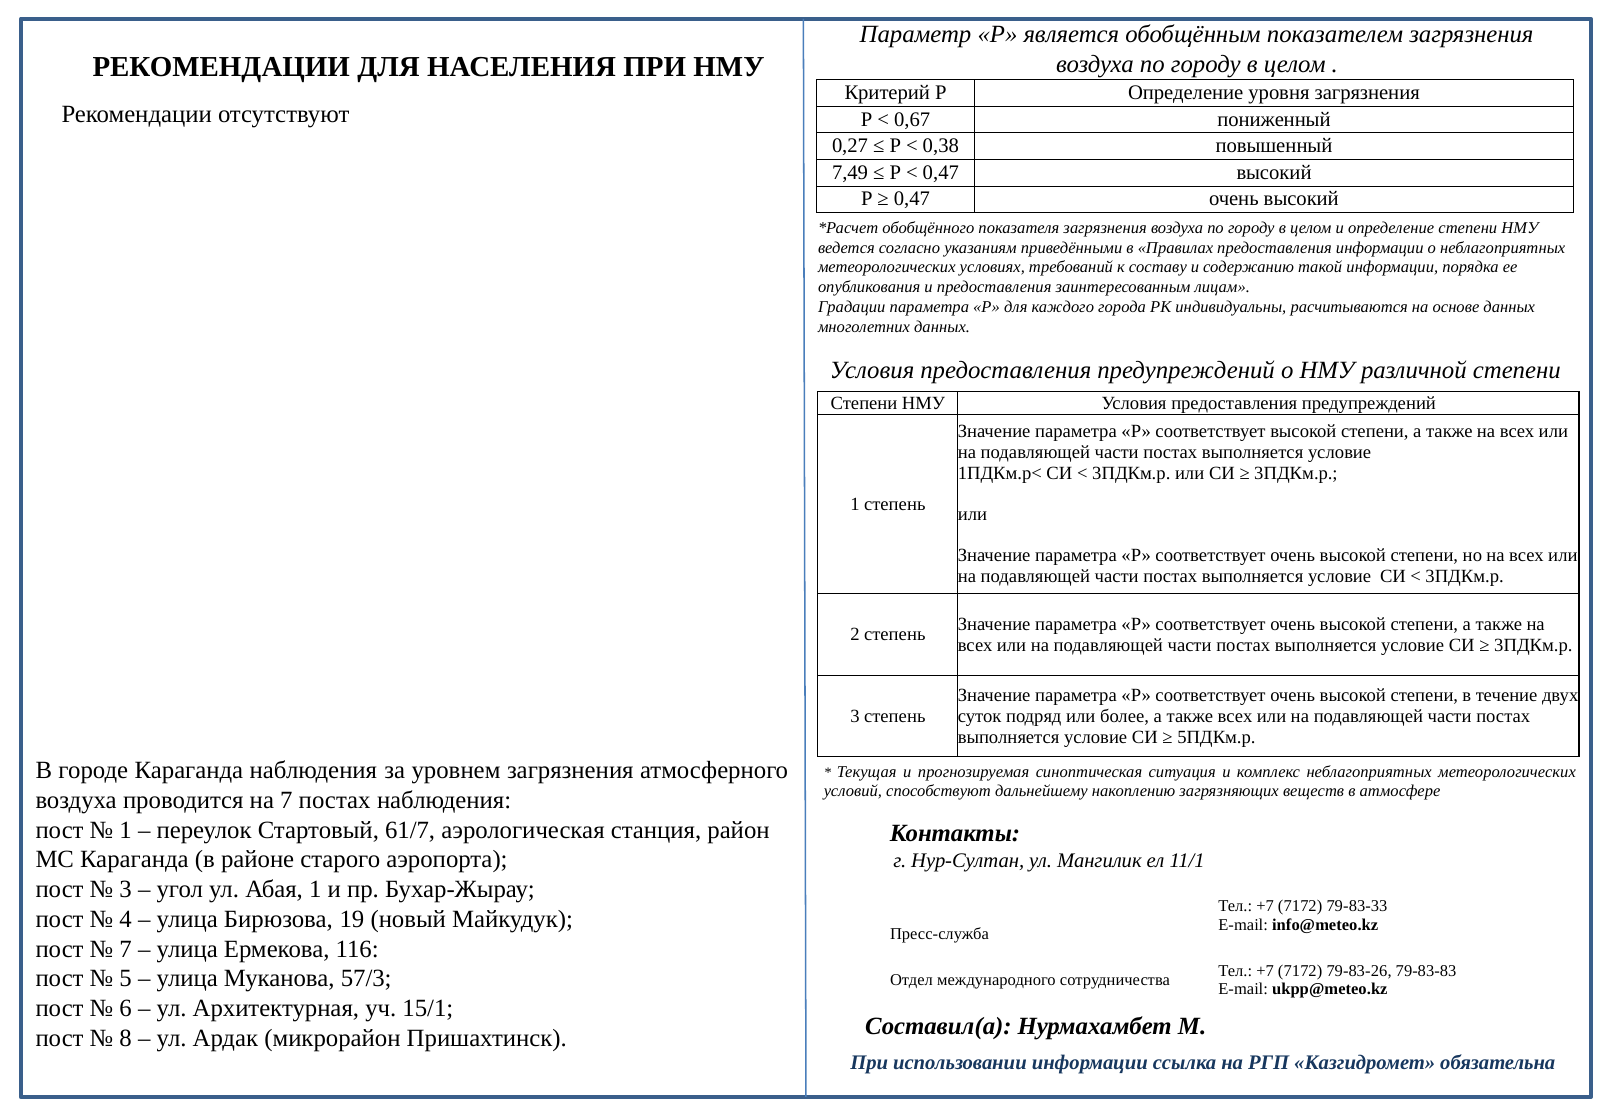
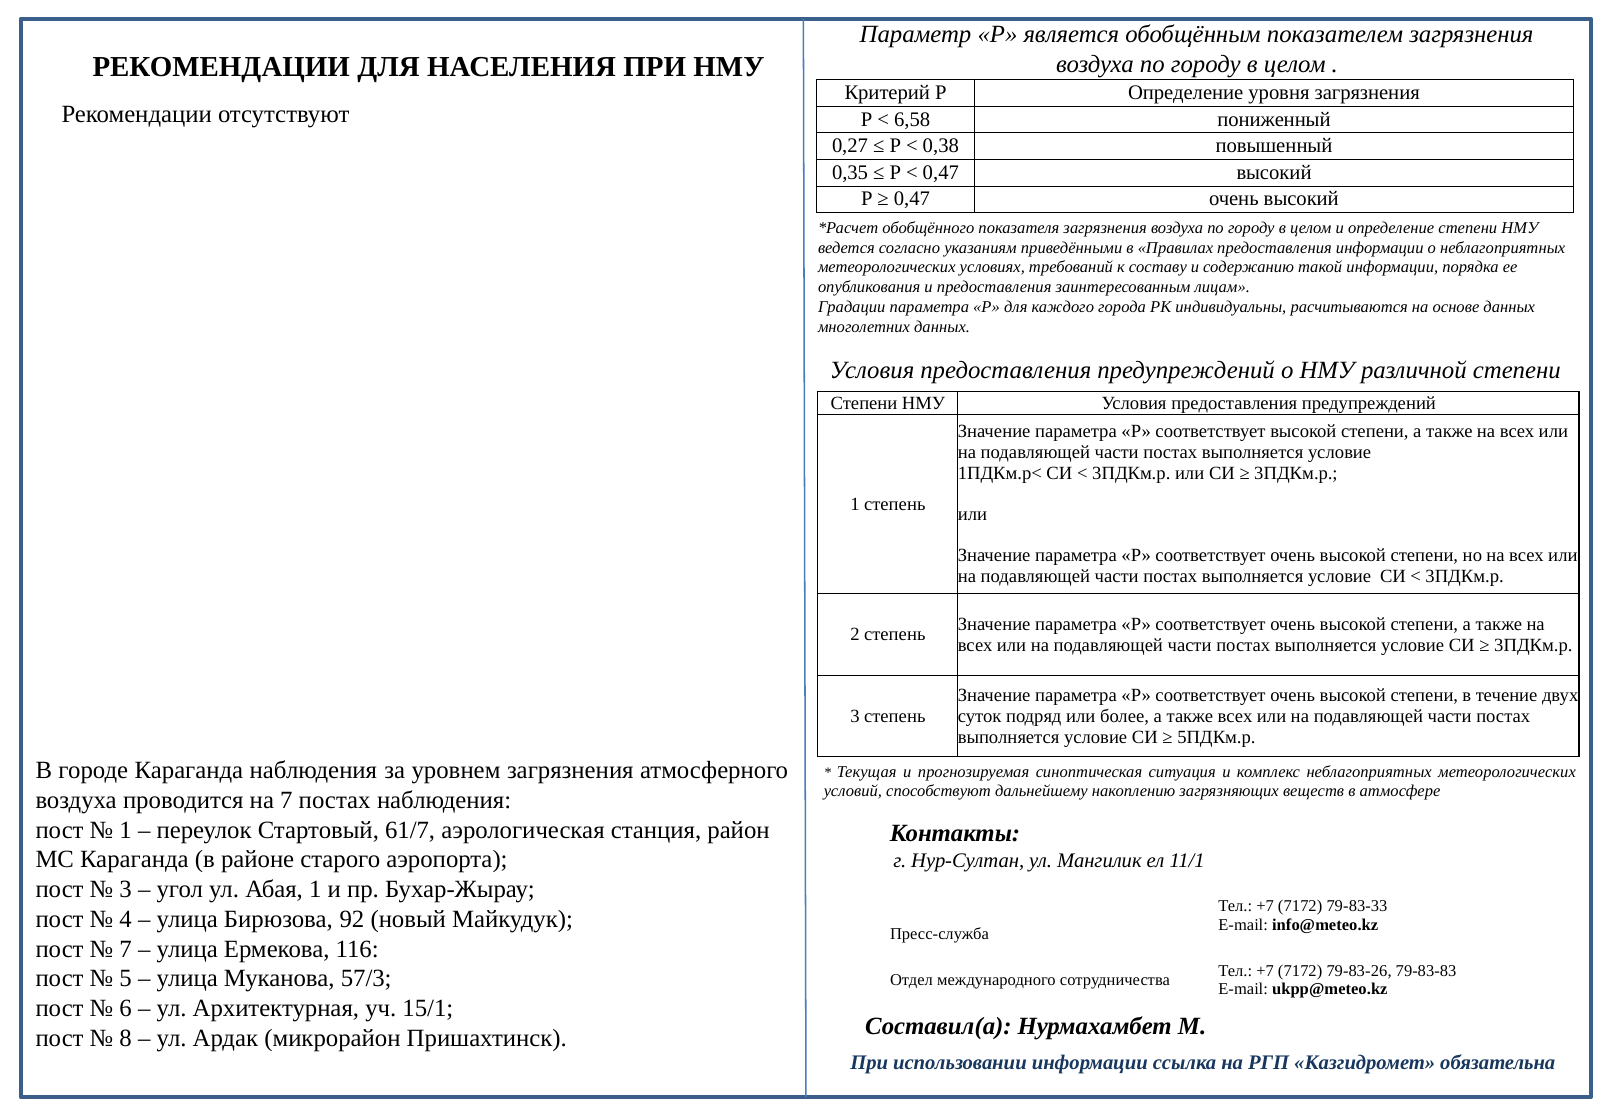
0,67: 0,67 -> 6,58
7,49: 7,49 -> 0,35
19: 19 -> 92
